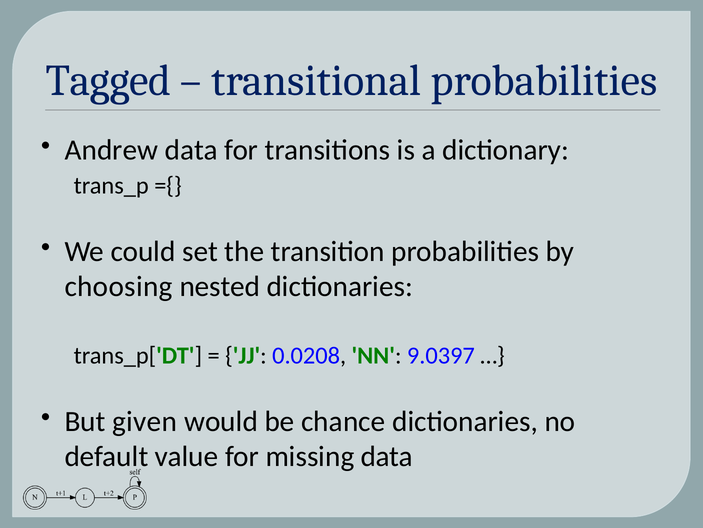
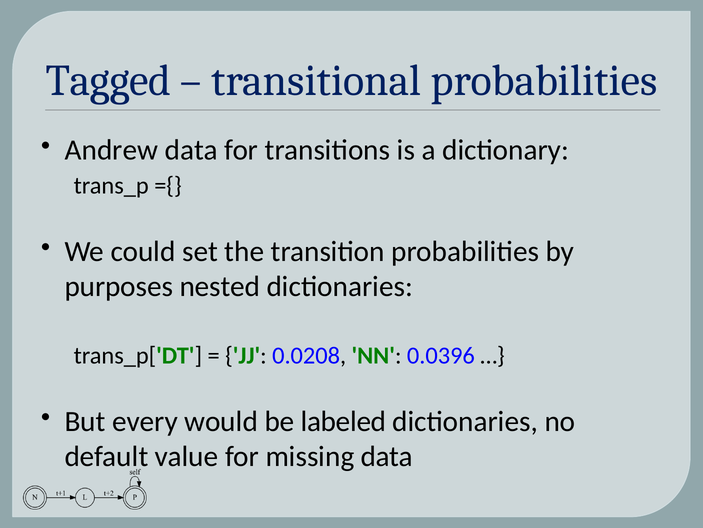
choosing: choosing -> purposes
9.0397: 9.0397 -> 0.0396
given: given -> every
chance: chance -> labeled
